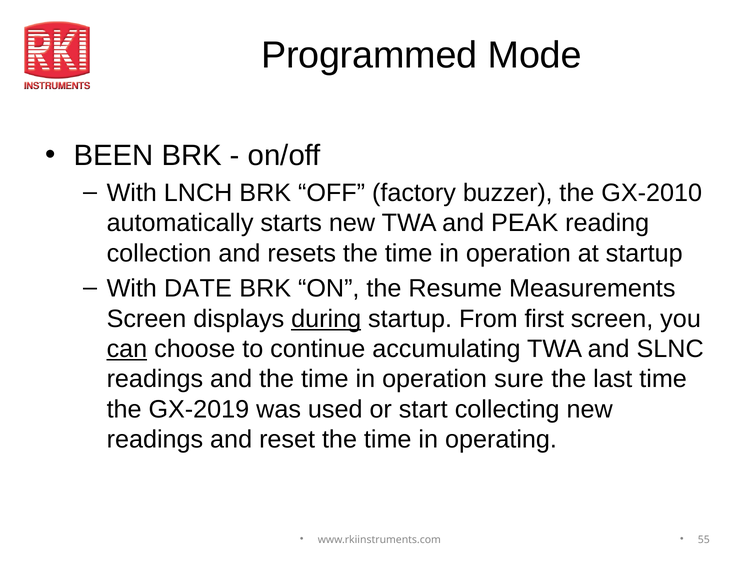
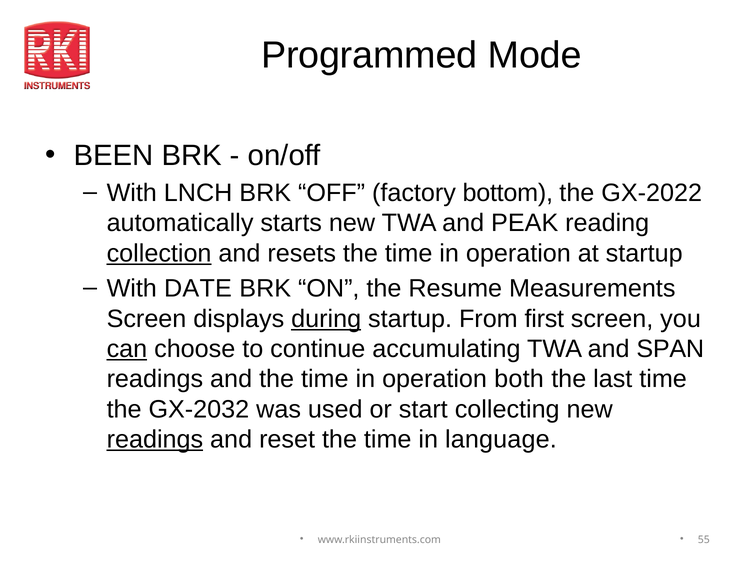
buzzer: buzzer -> bottom
GX-2010: GX-2010 -> GX-2022
collection underline: none -> present
SLNC: SLNC -> SPAN
sure: sure -> both
GX-2019: GX-2019 -> GX-2032
readings at (155, 440) underline: none -> present
operating: operating -> language
